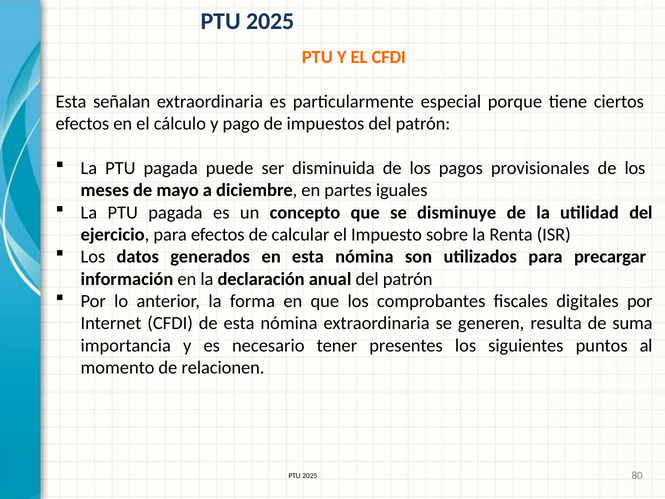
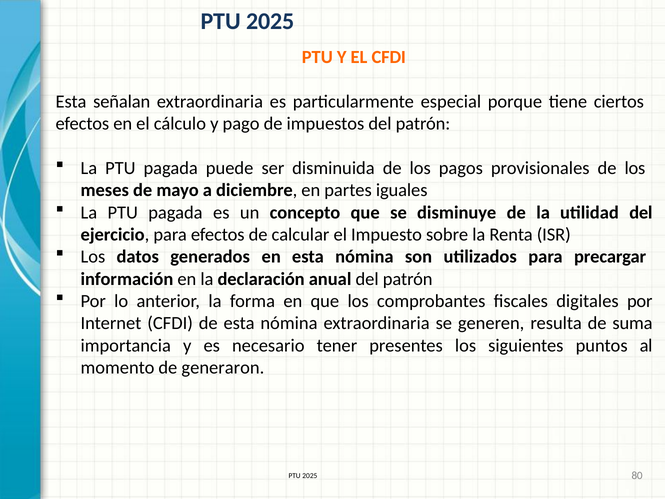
relacionen: relacionen -> generaron
